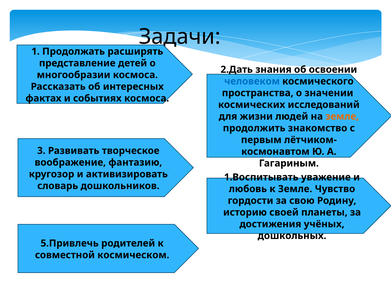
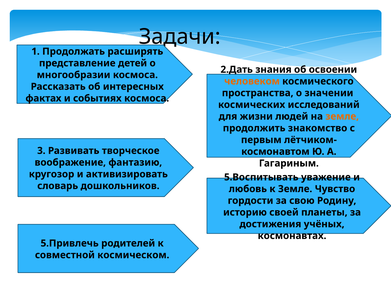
человеком colour: blue -> orange
1.Воспитывать: 1.Воспитывать -> 5.Воспитывать
дошкольных: дошкольных -> космонавтах
